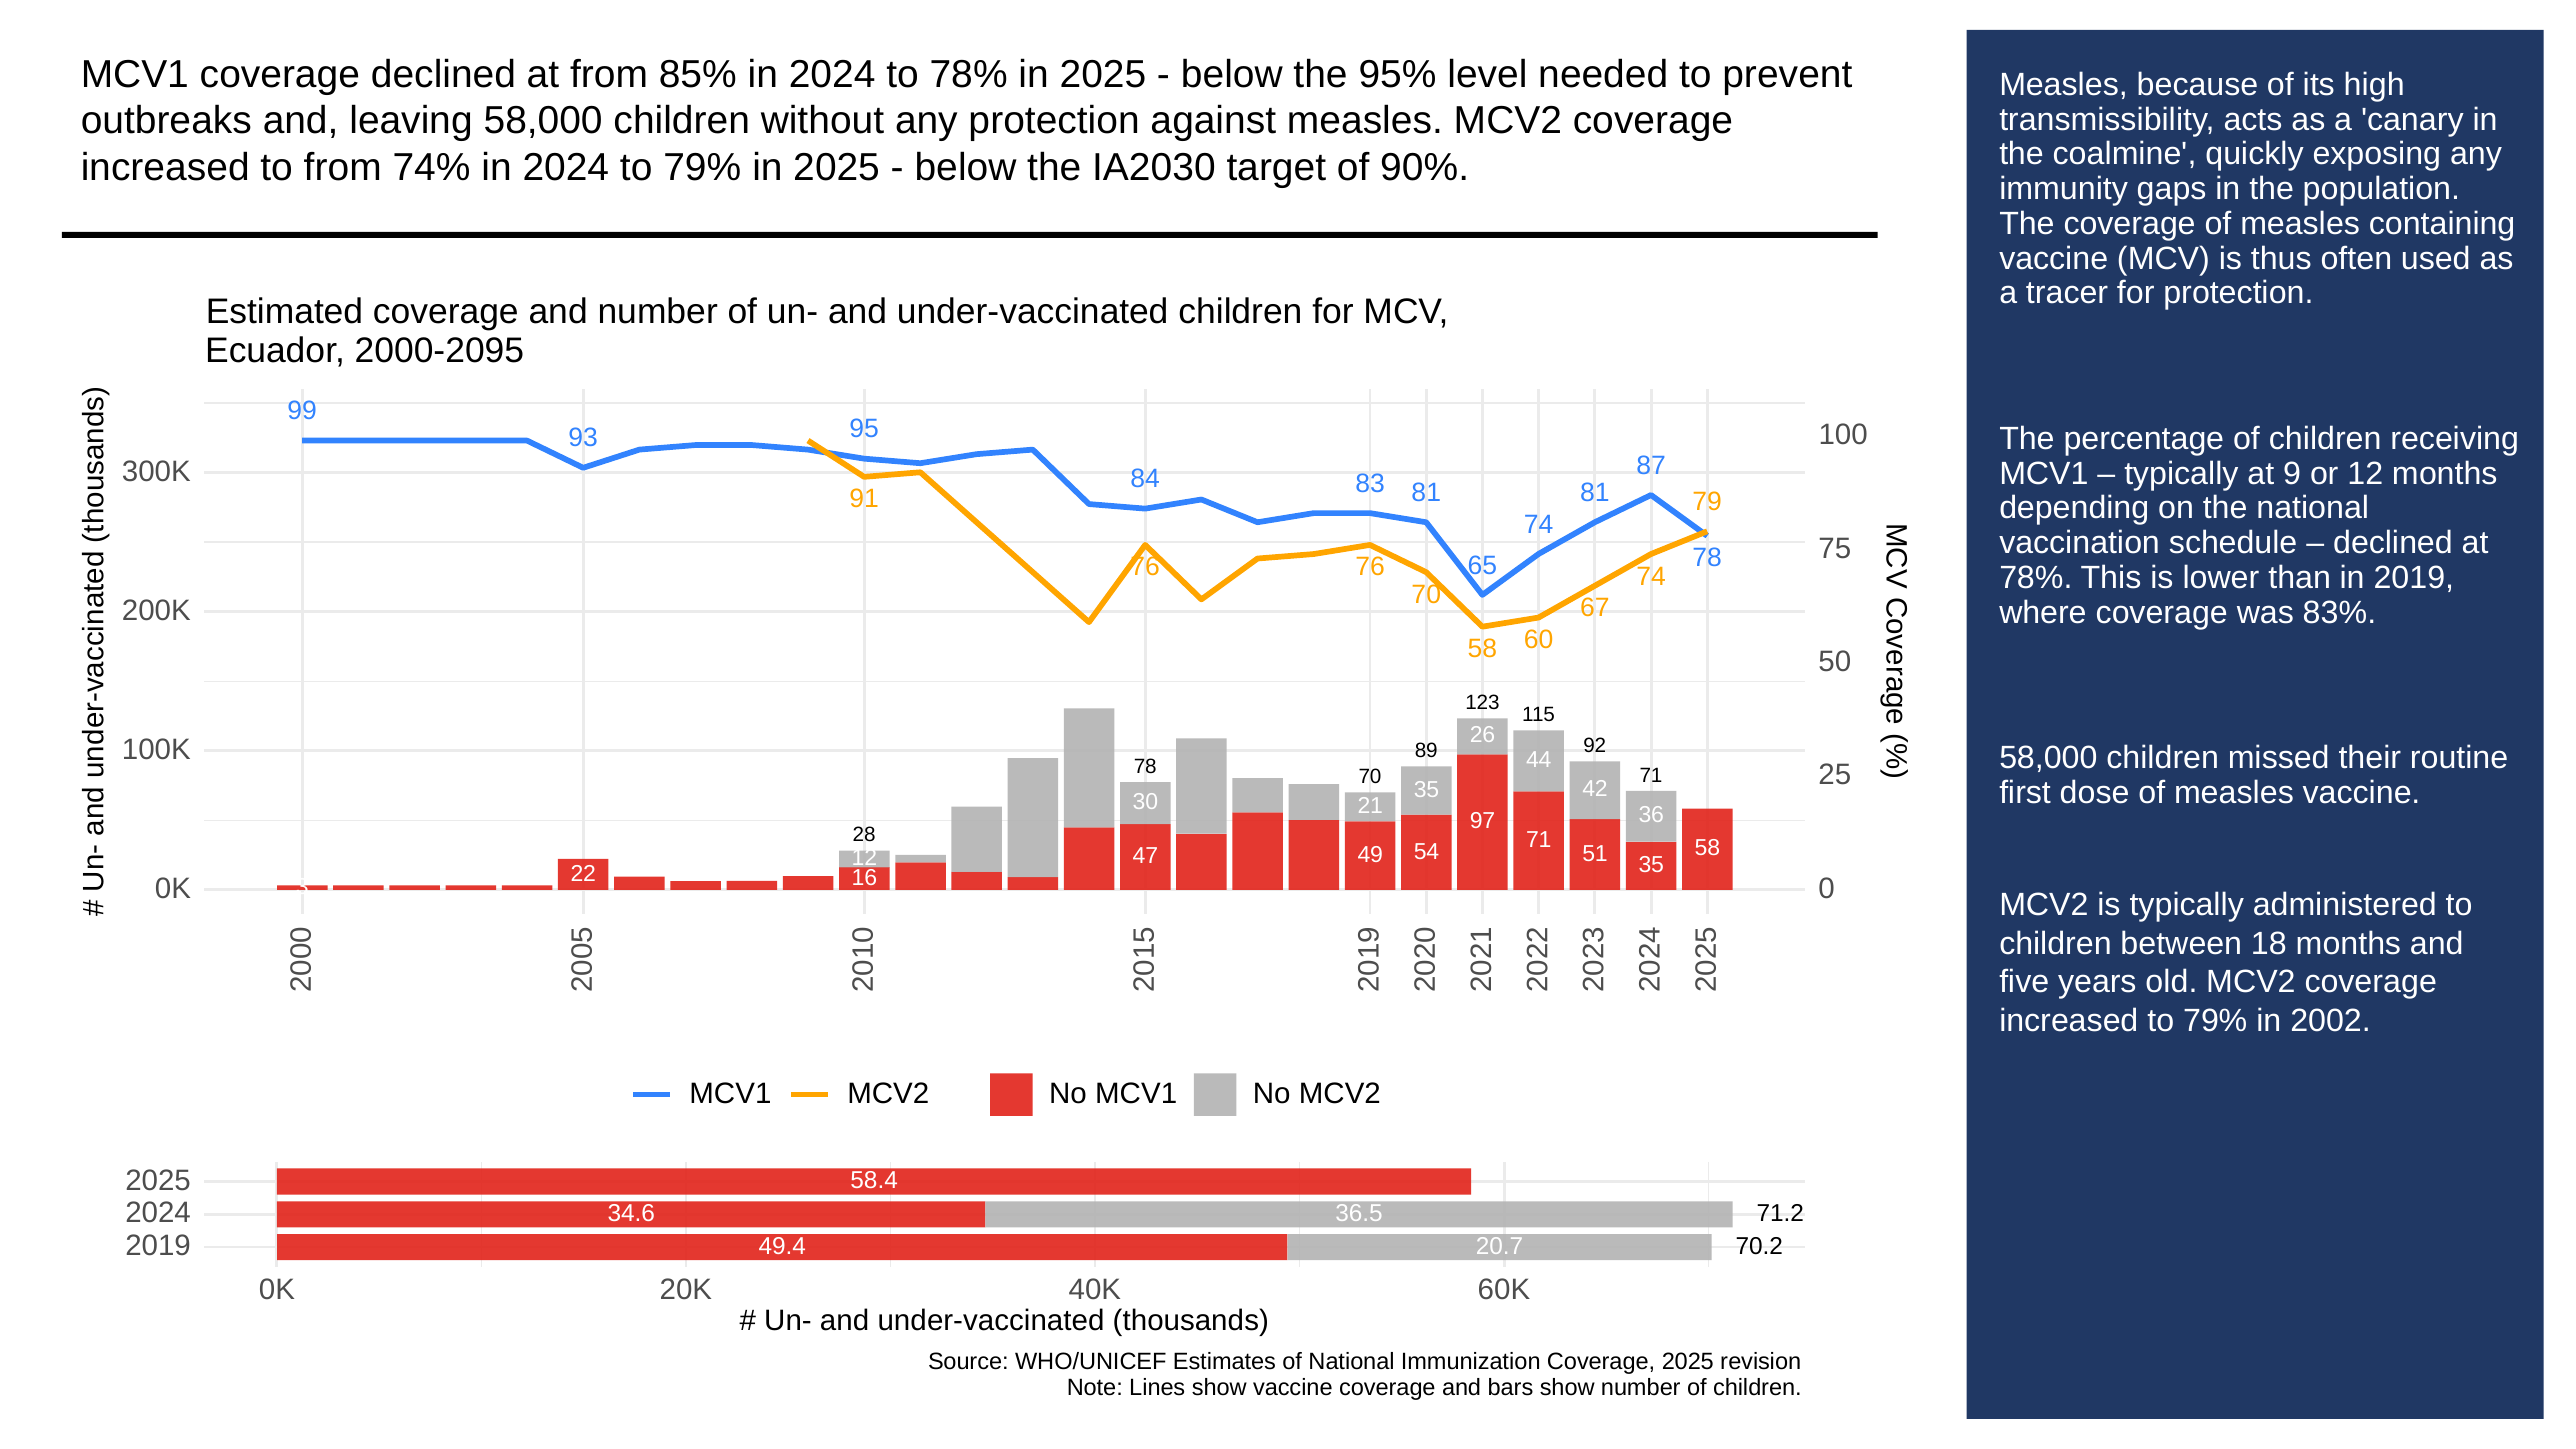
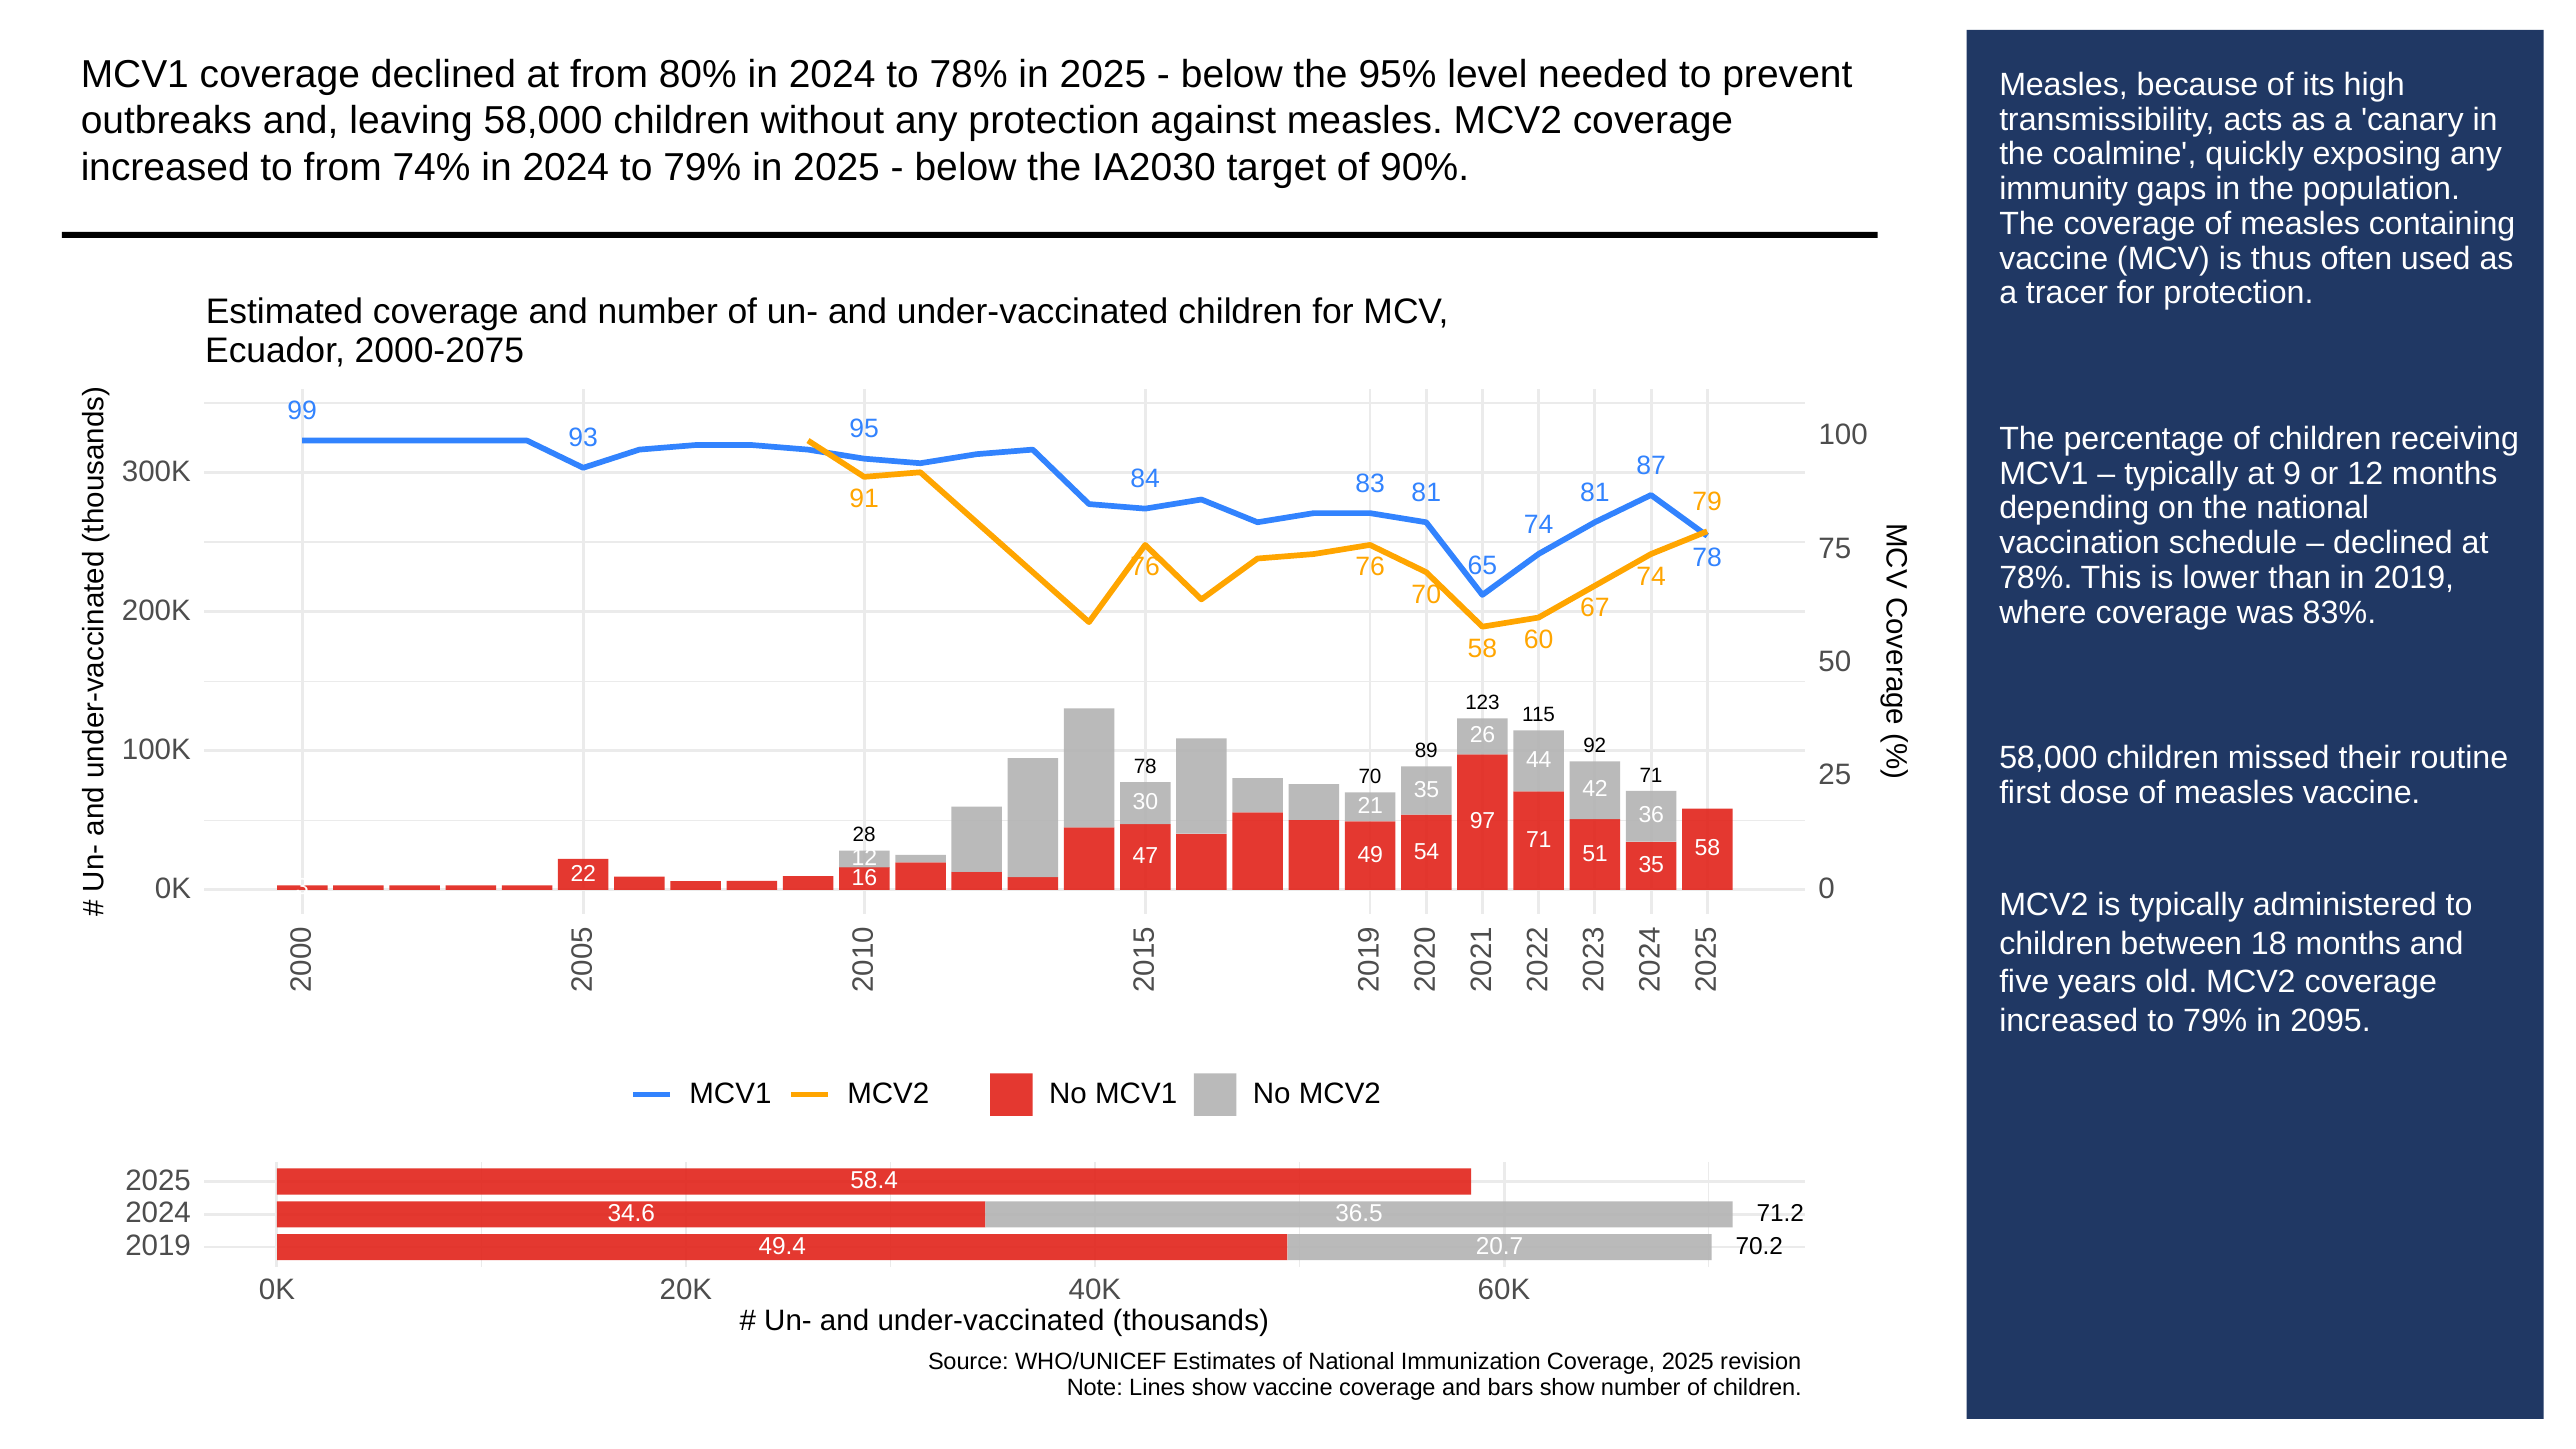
85%: 85% -> 80%
2000-2095: 2000-2095 -> 2000-2075
2002: 2002 -> 2095
